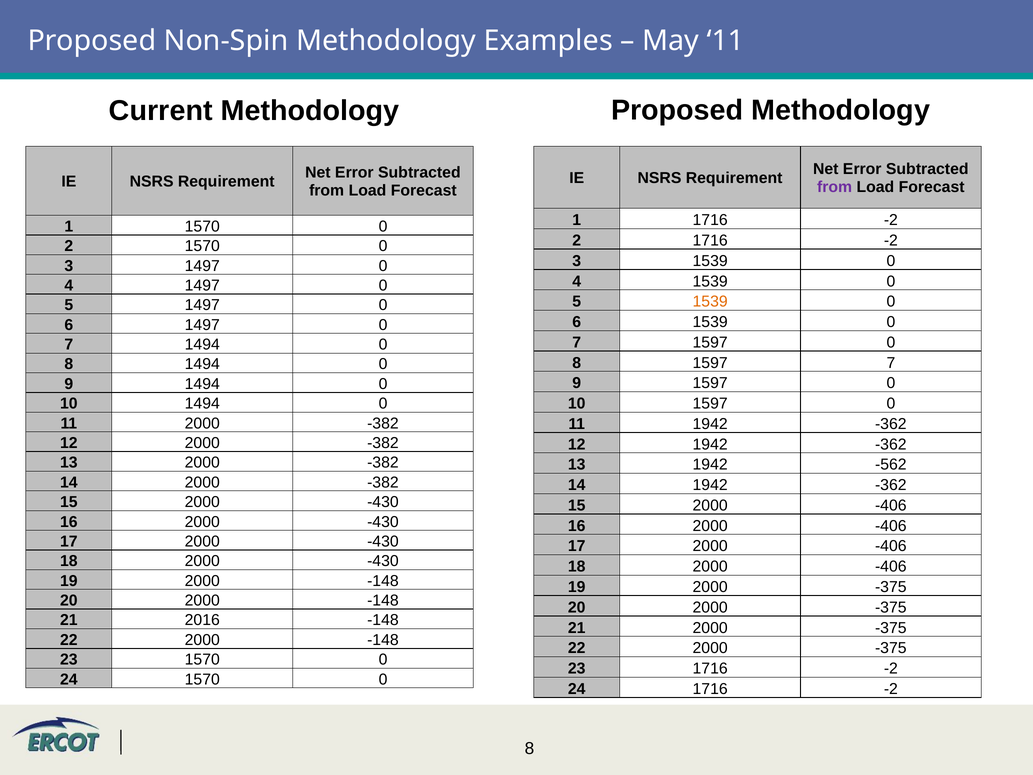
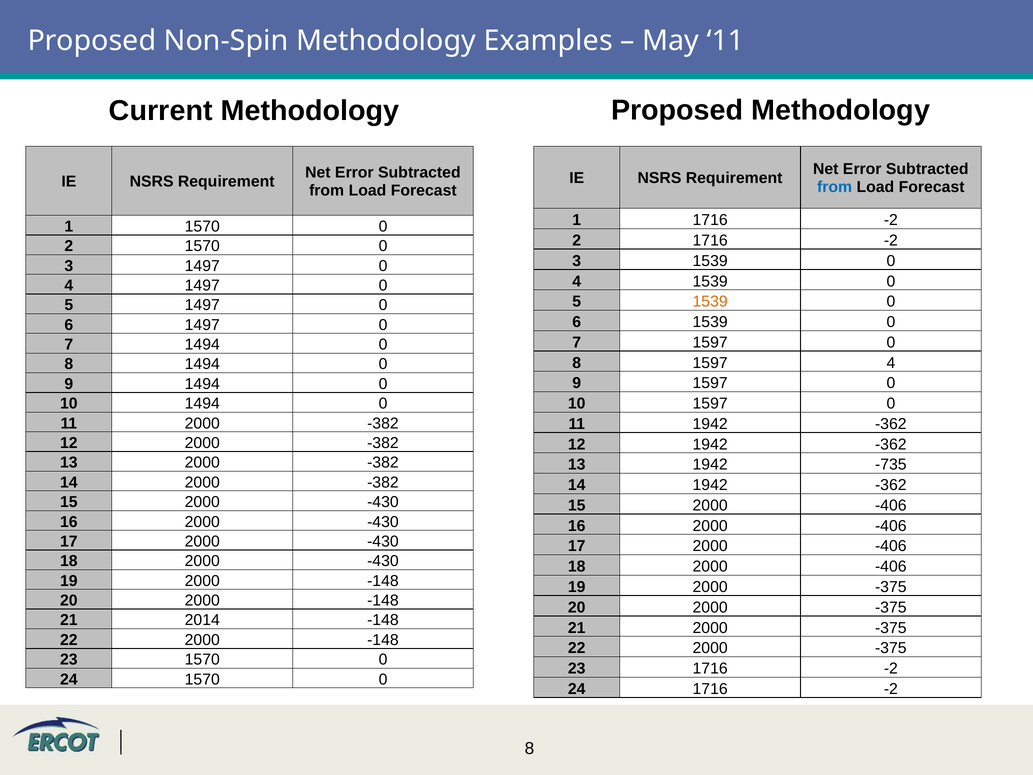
from at (835, 187) colour: purple -> blue
1597 7: 7 -> 4
-562: -562 -> -735
2016: 2016 -> 2014
